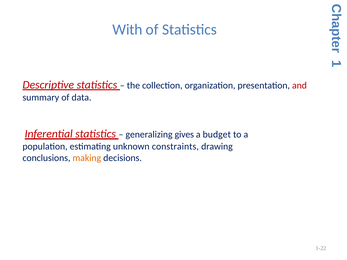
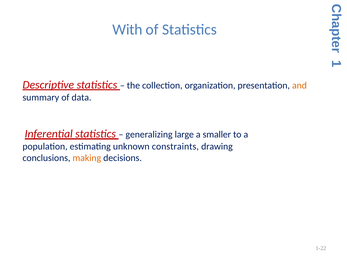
and colour: red -> orange
gives: gives -> large
budget: budget -> smaller
